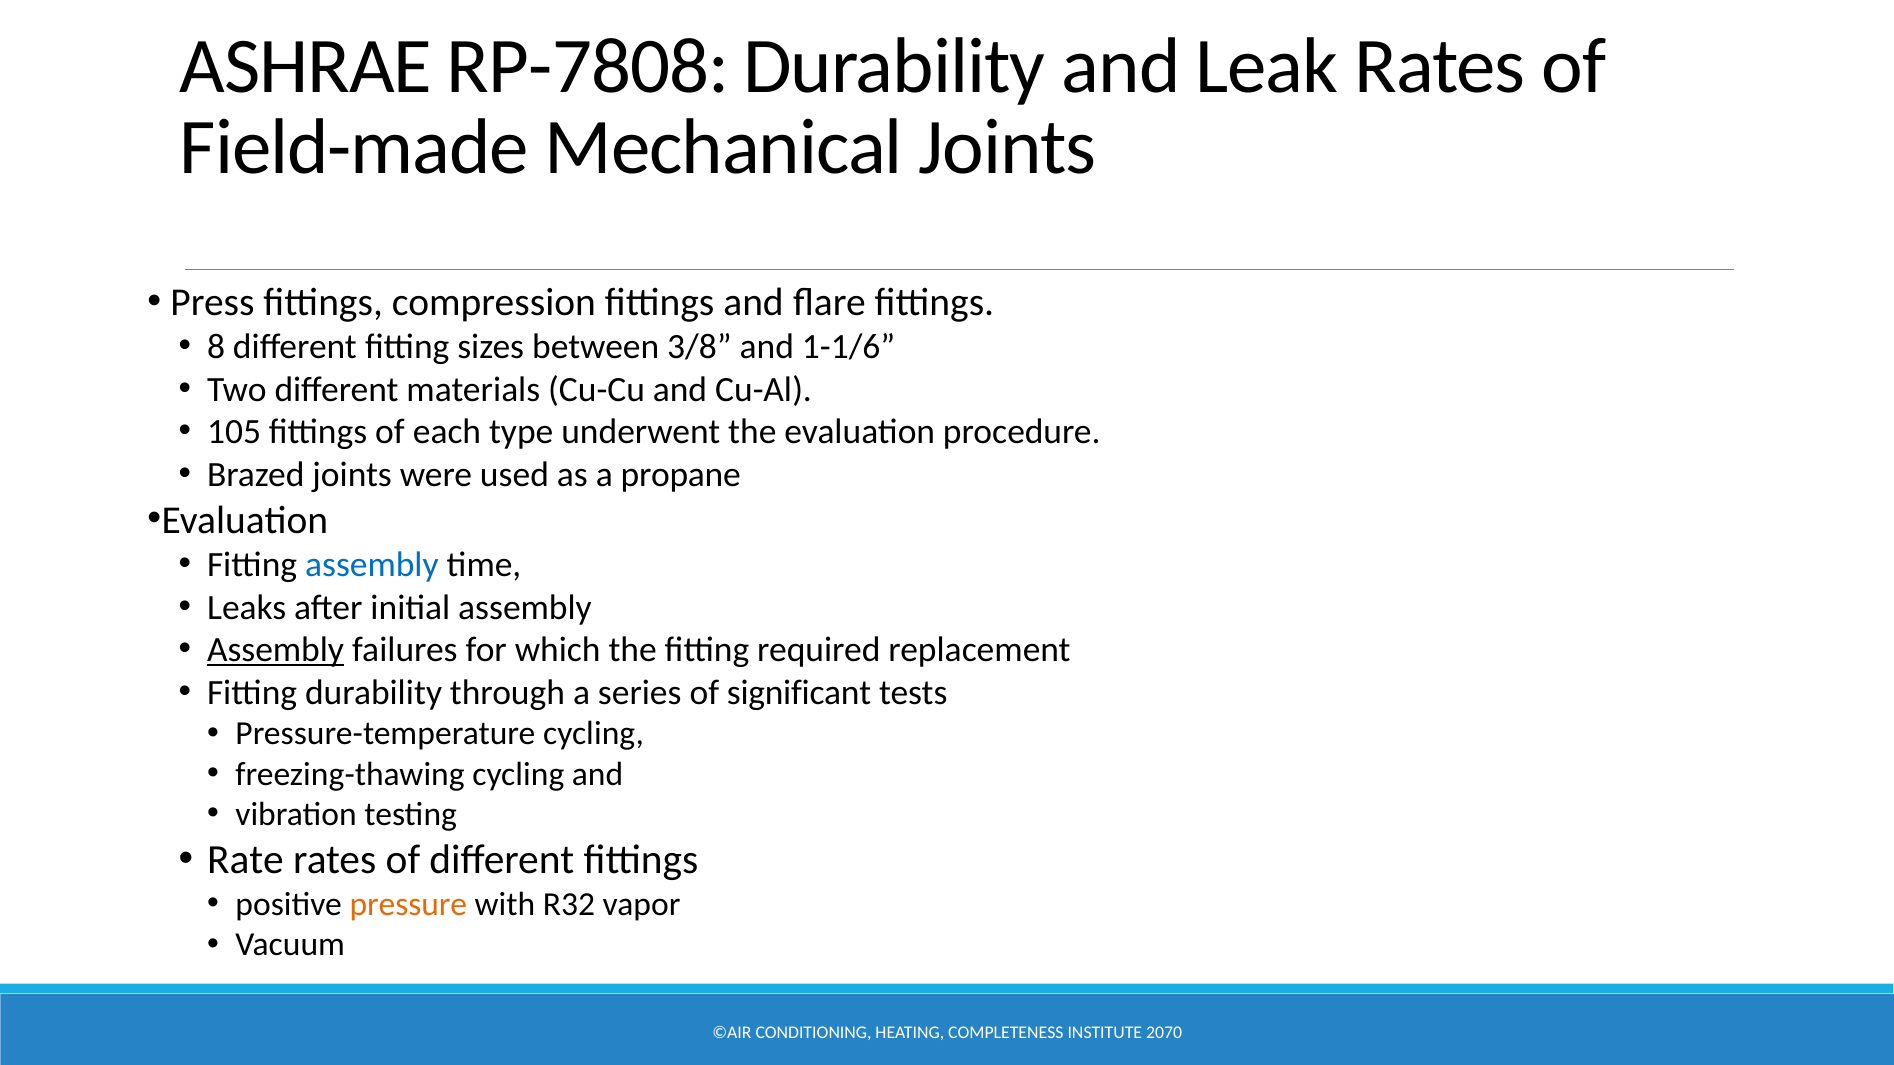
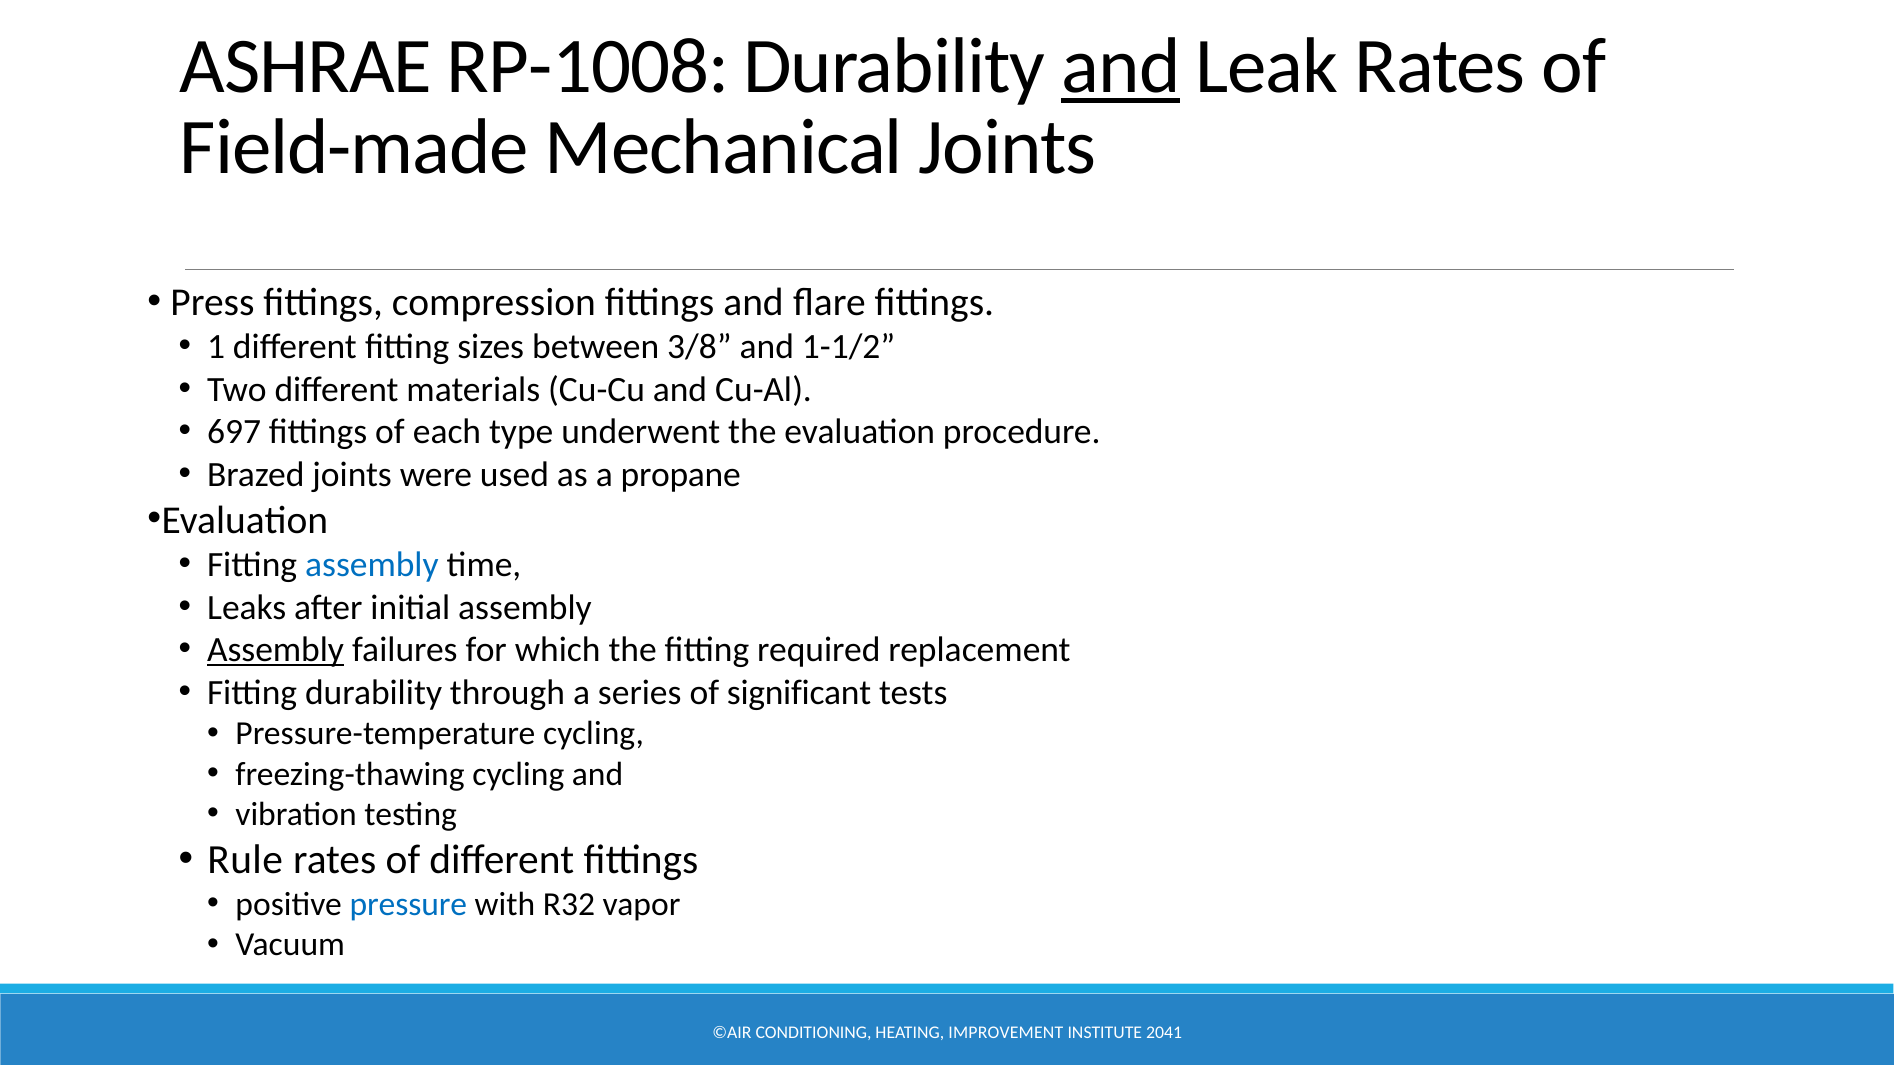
RP-7808: RP-7808 -> RP-1008
and at (1121, 67) underline: none -> present
8: 8 -> 1
1-1/6: 1-1/6 -> 1-1/2
105: 105 -> 697
Rate: Rate -> Rule
pressure colour: orange -> blue
COMPLETENESS: COMPLETENESS -> IMPROVEMENT
2070: 2070 -> 2041
